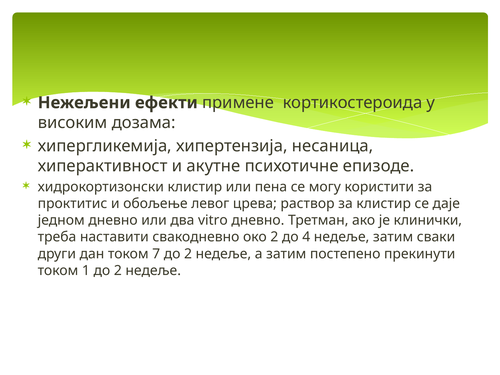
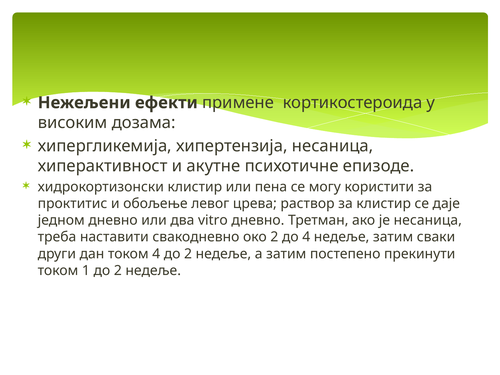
је клинички: клинички -> несаница
током 7: 7 -> 4
